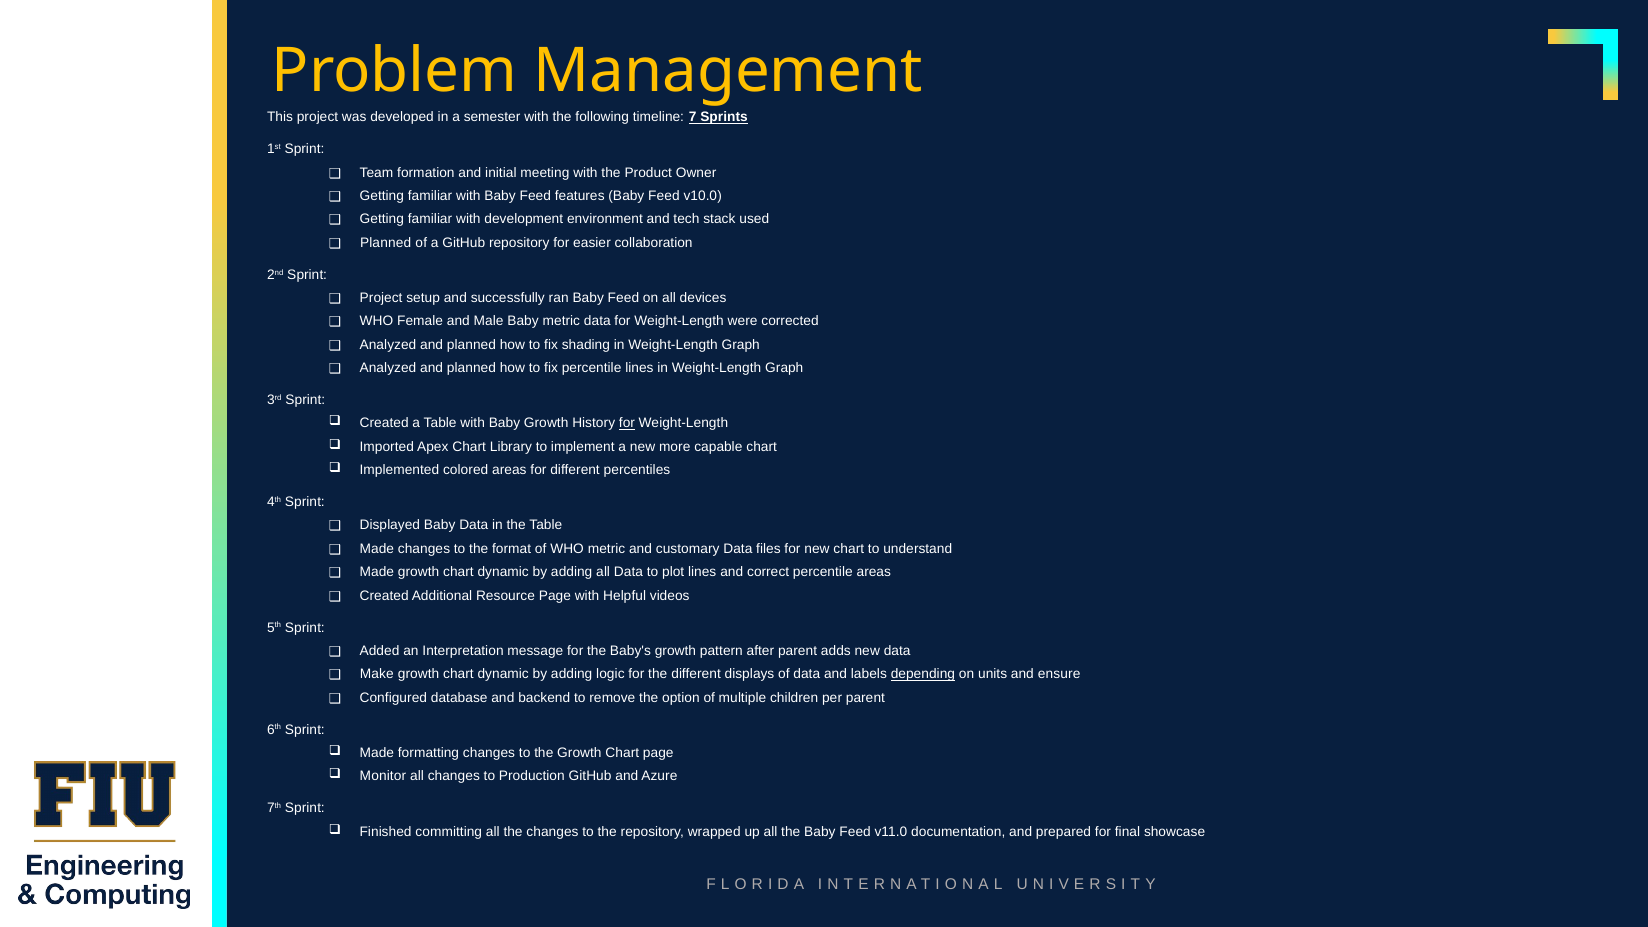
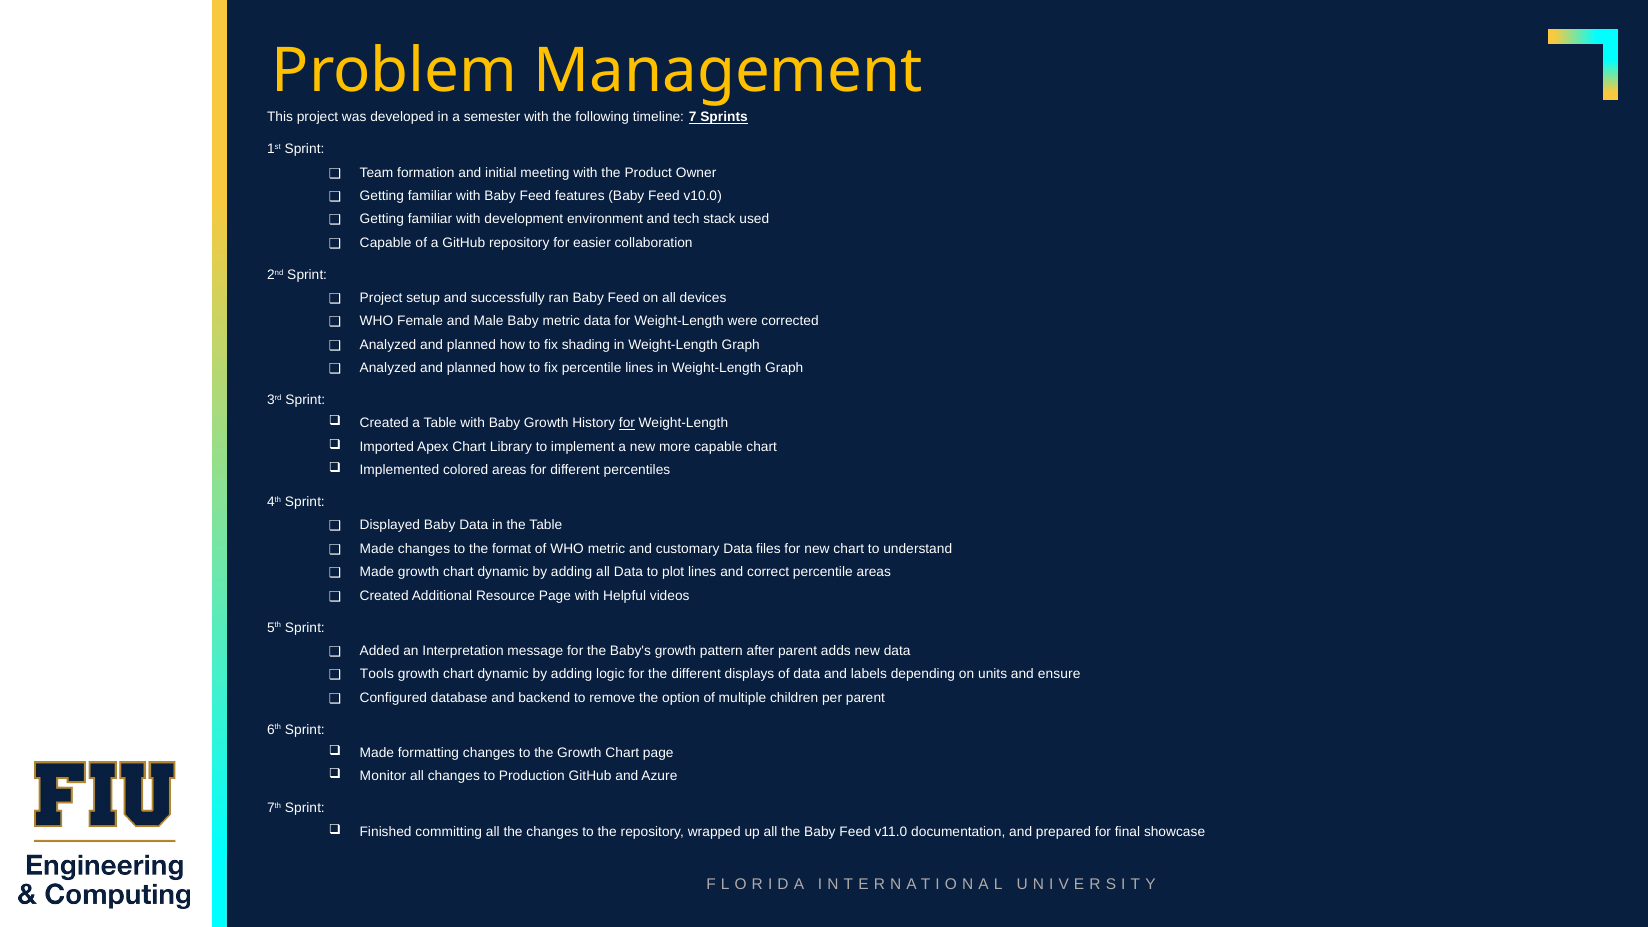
Planned at (386, 243): Planned -> Capable
Make: Make -> Tools
depending underline: present -> none
